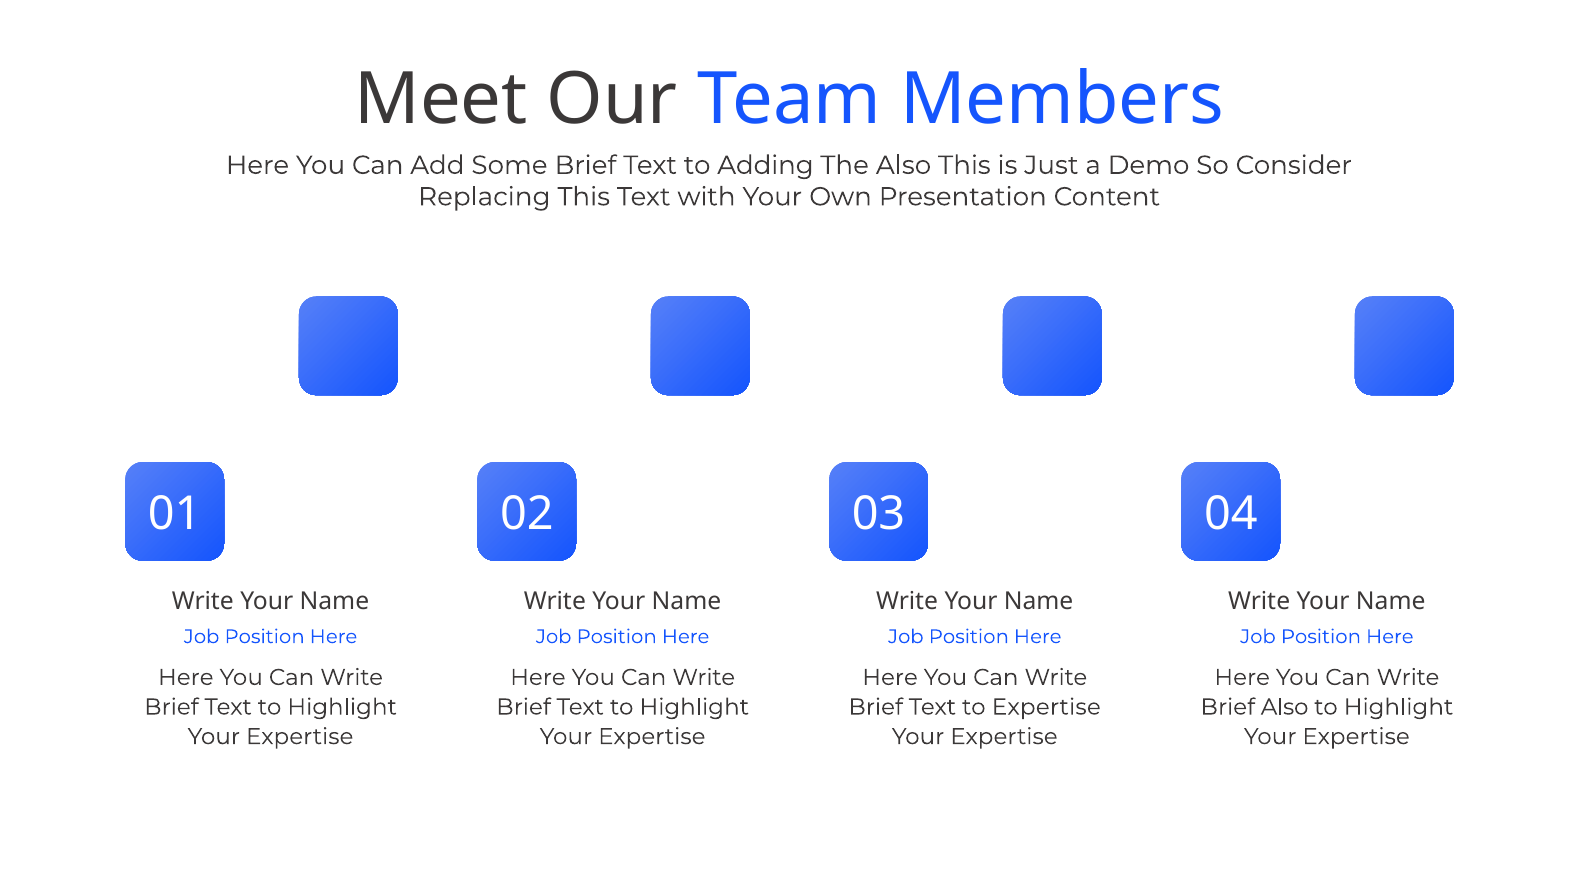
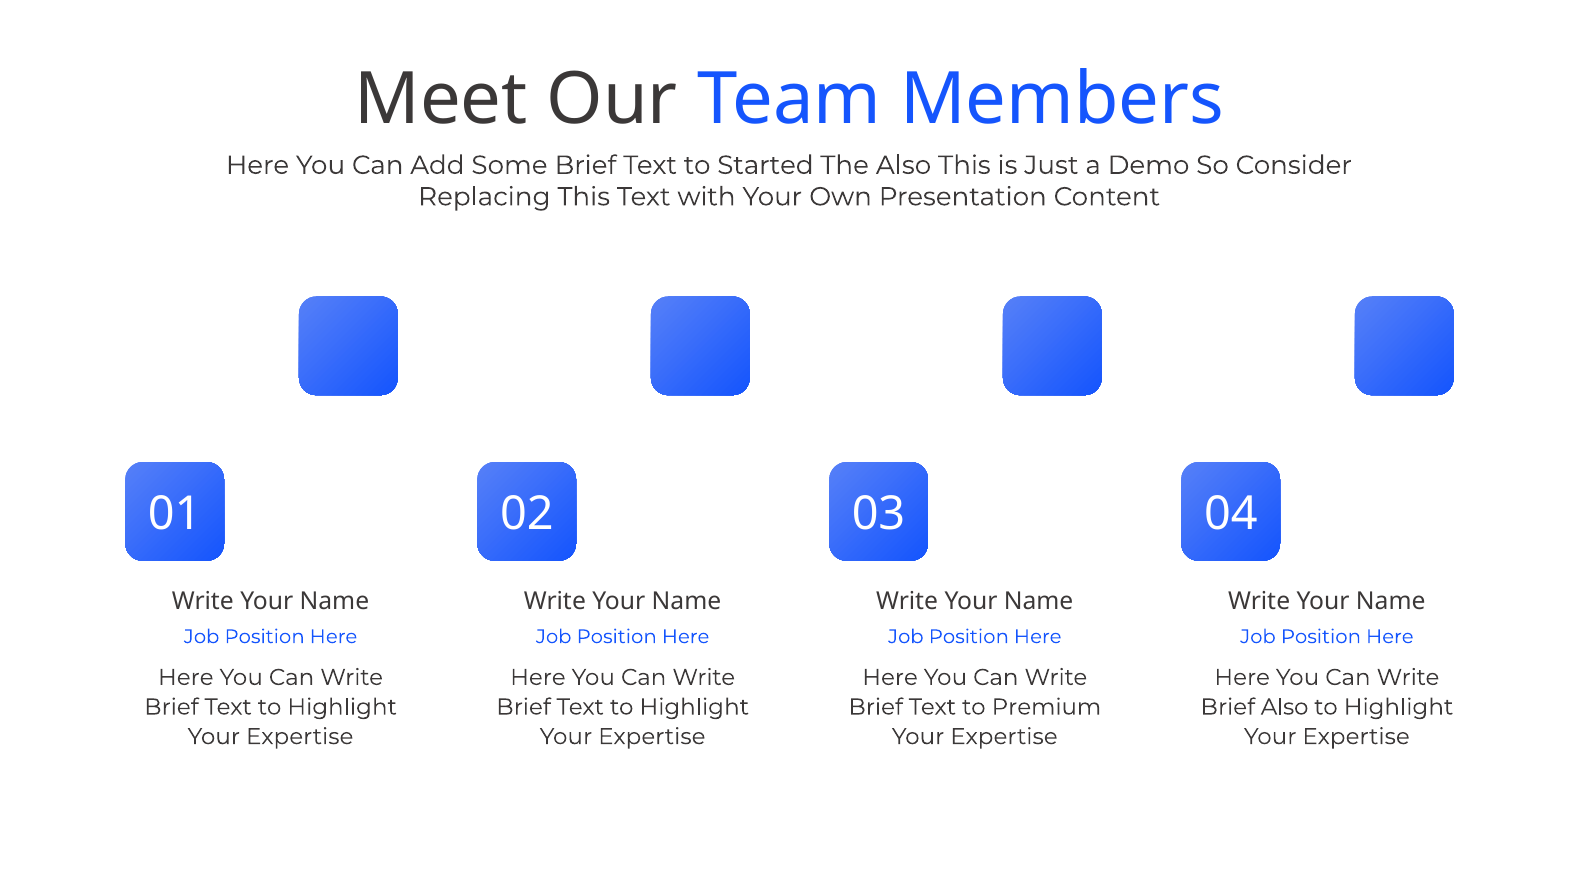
Adding: Adding -> Started
to Expertise: Expertise -> Premium
